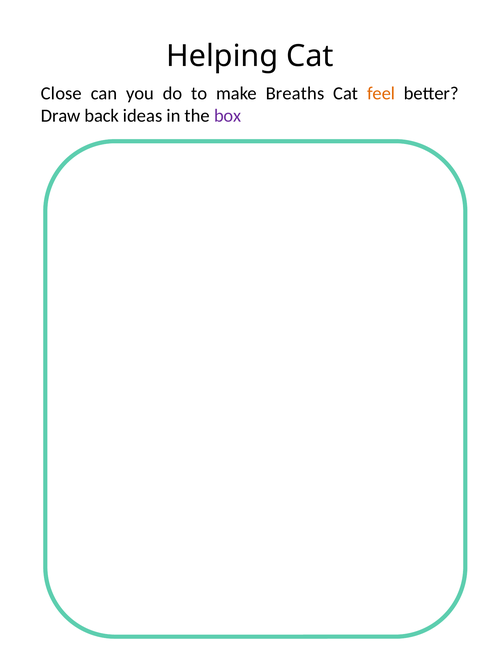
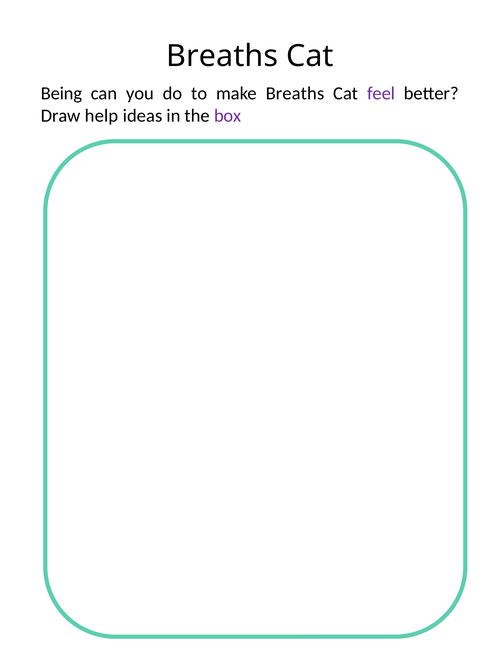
Helping at (222, 56): Helping -> Breaths
Close: Close -> Being
feel colour: orange -> purple
back: back -> help
